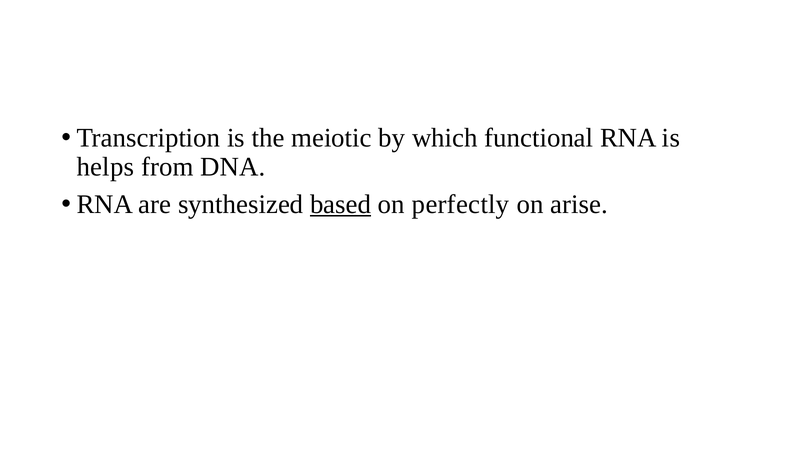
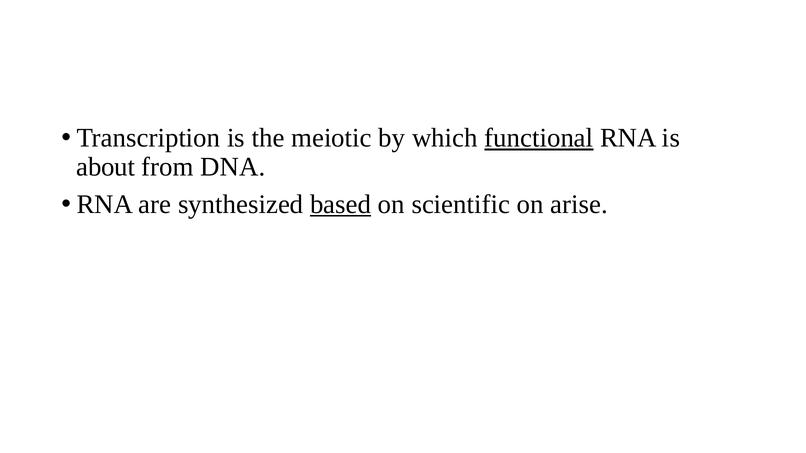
functional underline: none -> present
helps: helps -> about
perfectly: perfectly -> scientific
